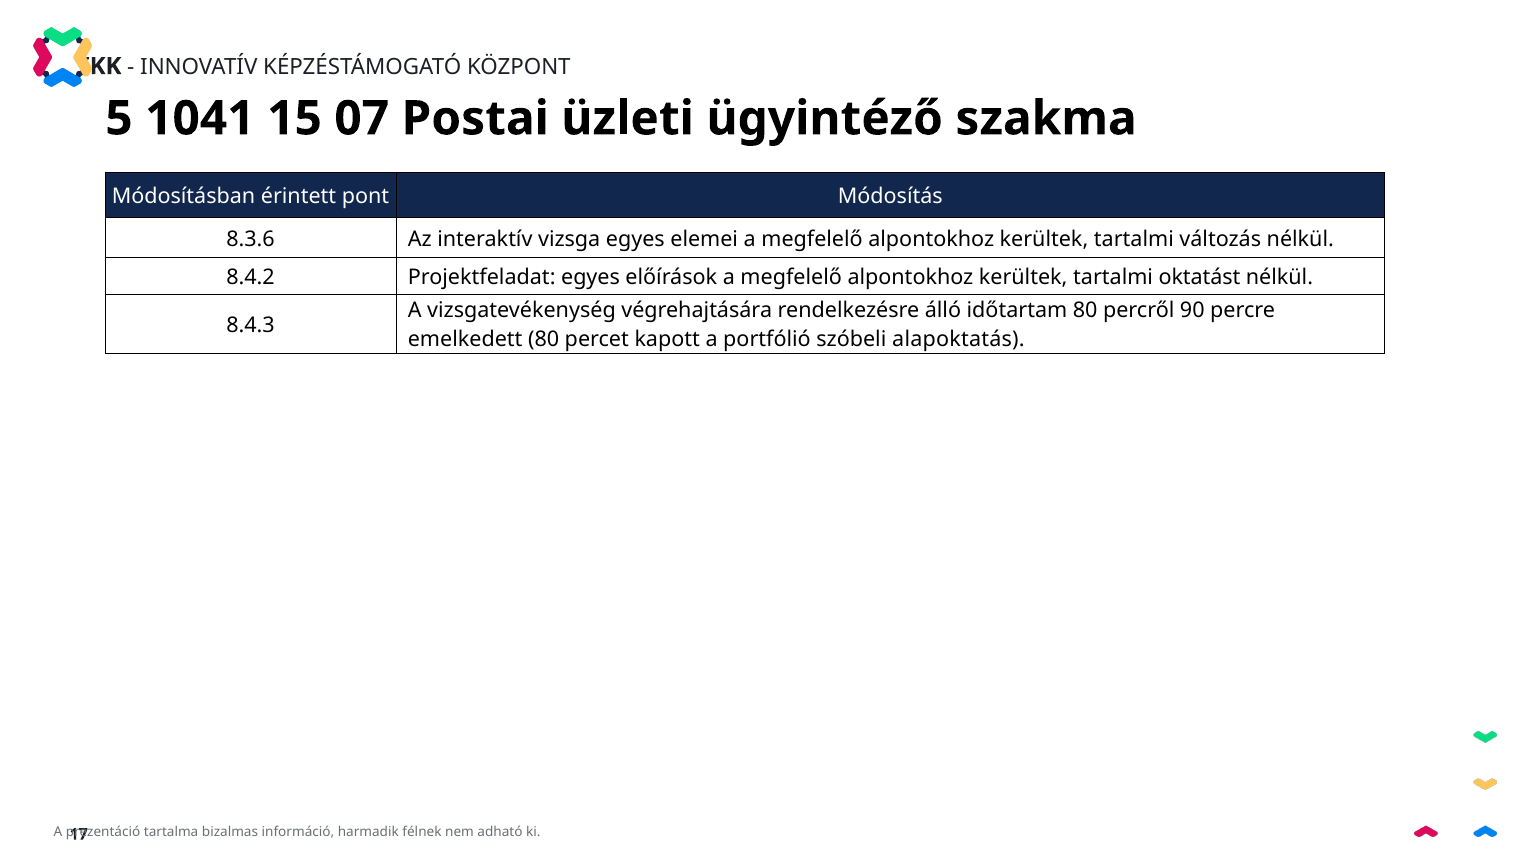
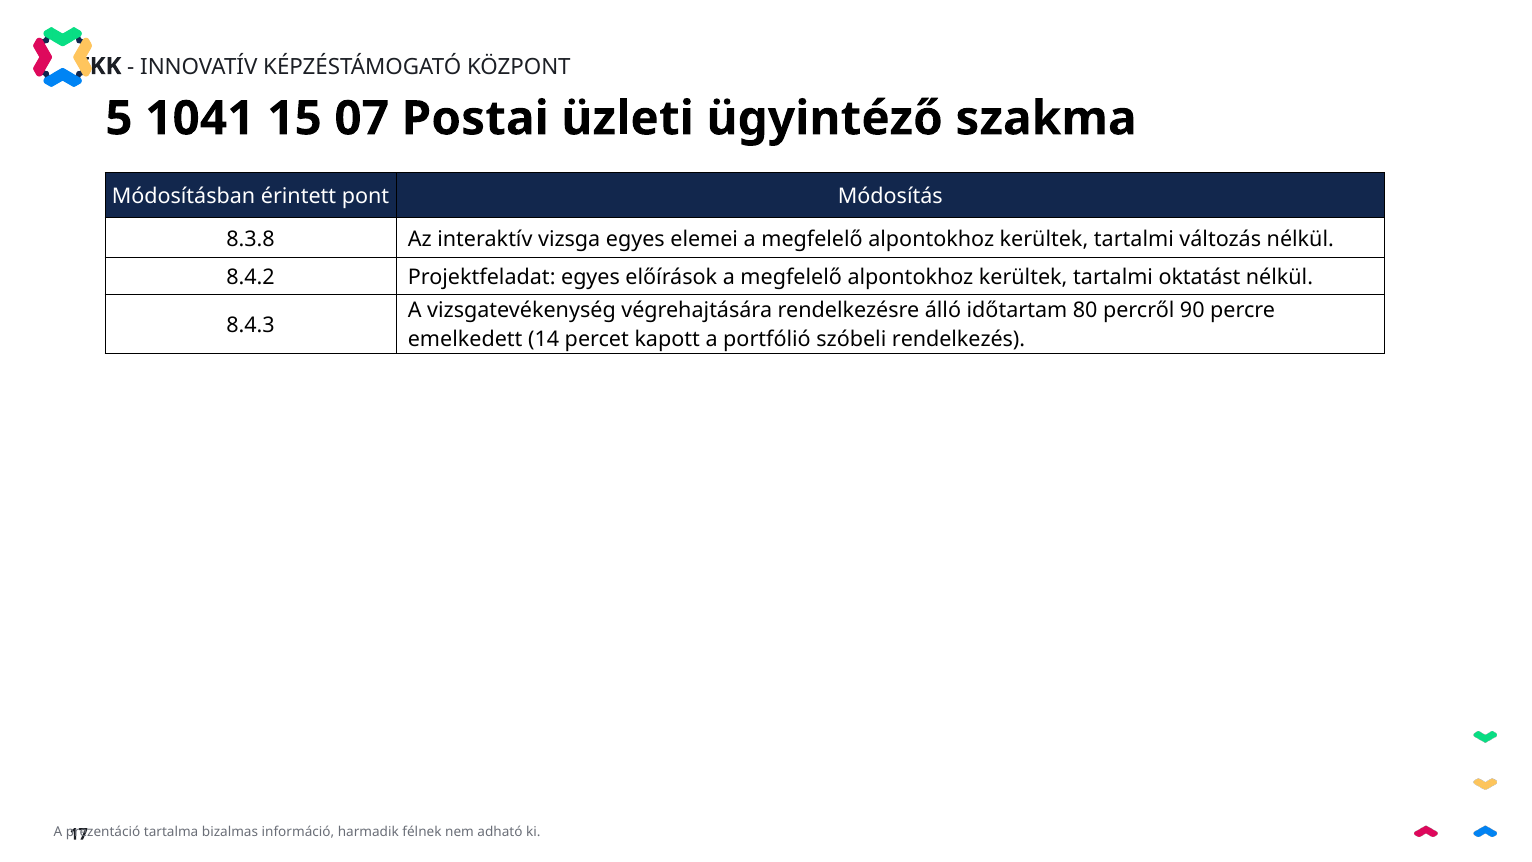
8.3.6: 8.3.6 -> 8.3.8
emelkedett 80: 80 -> 14
alapoktatás: alapoktatás -> rendelkezés
